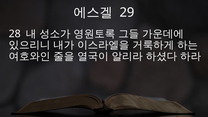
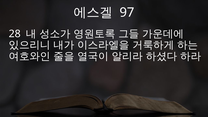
29: 29 -> 97
